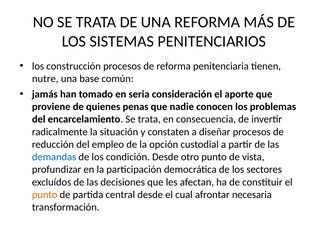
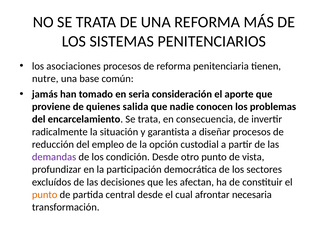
construcción: construcción -> asociaciones
penas: penas -> salida
constaten: constaten -> garantista
demandas colour: blue -> purple
